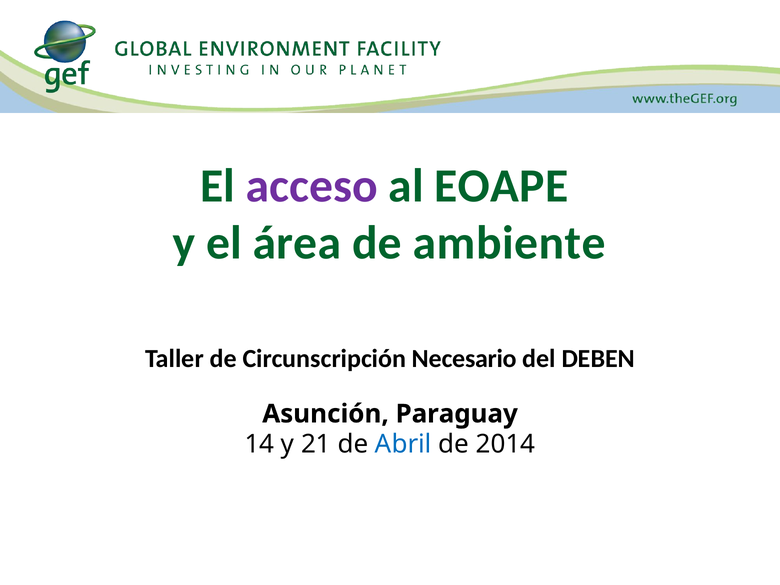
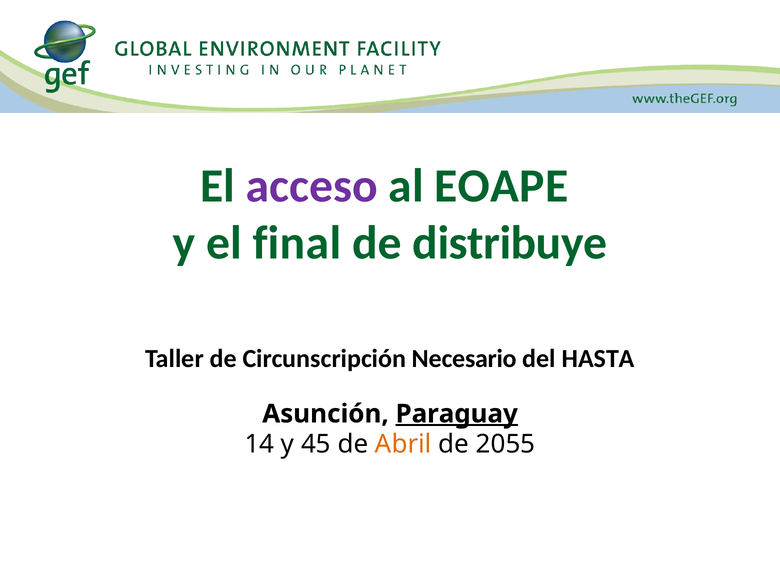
área: área -> final
ambiente: ambiente -> distribuye
DEBEN: DEBEN -> HASTA
Paraguay underline: none -> present
21: 21 -> 45
Abril colour: blue -> orange
2014: 2014 -> 2055
